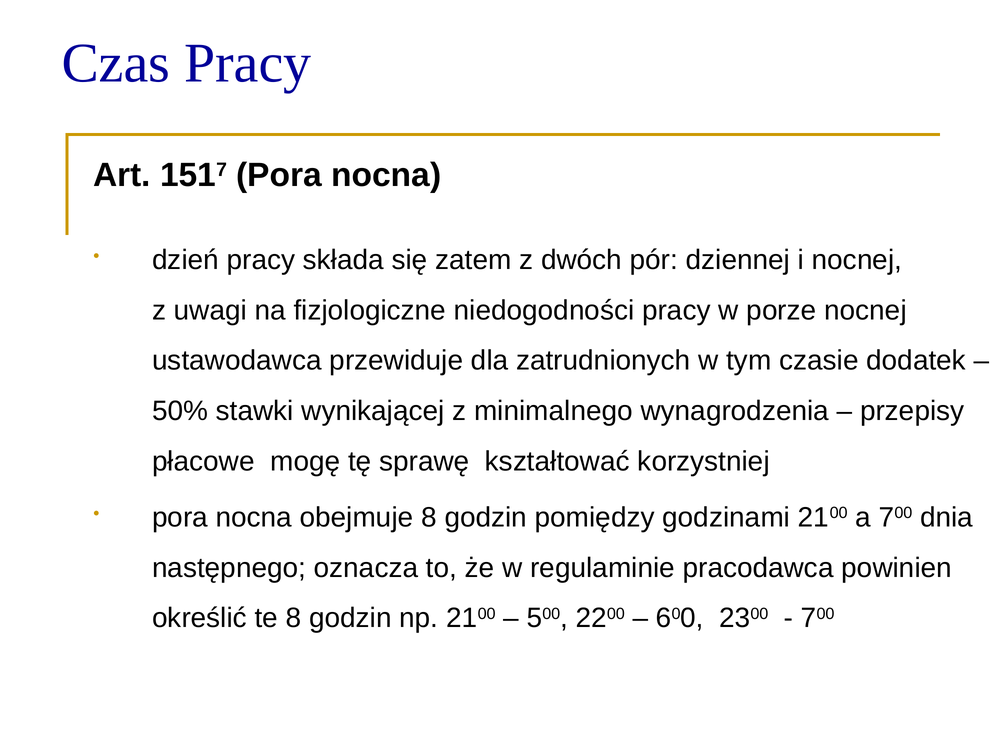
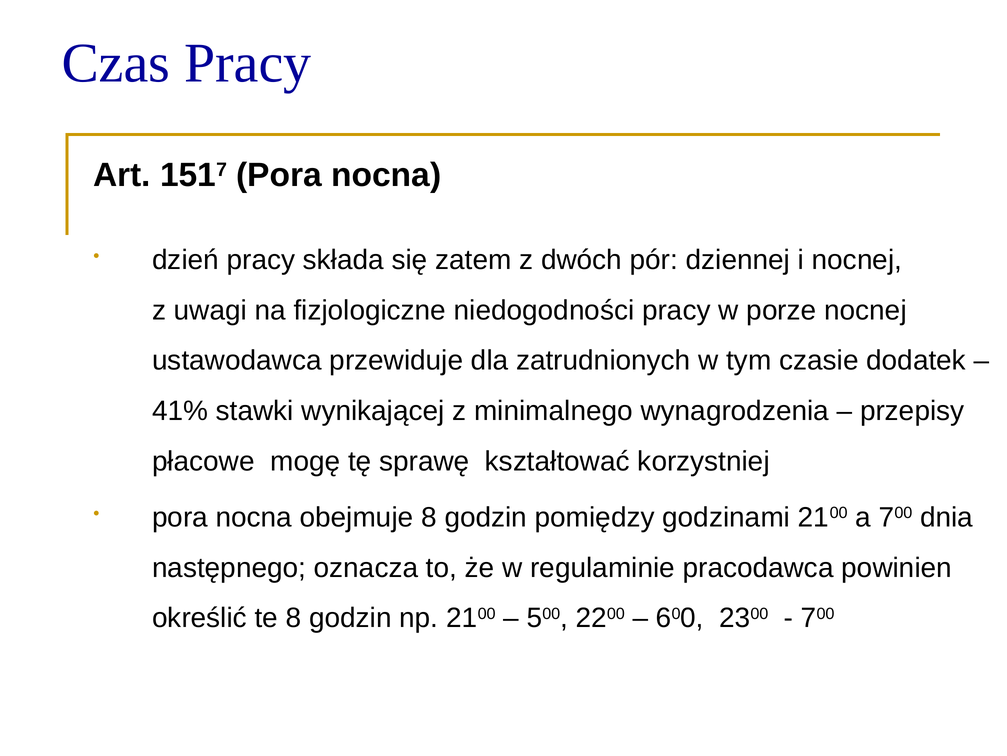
50%: 50% -> 41%
